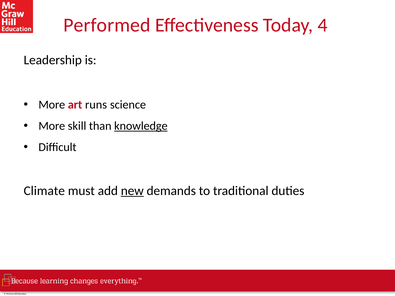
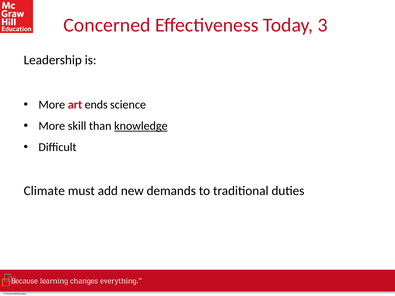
Performed: Performed -> Concerned
4: 4 -> 3
runs: runs -> ends
new underline: present -> none
